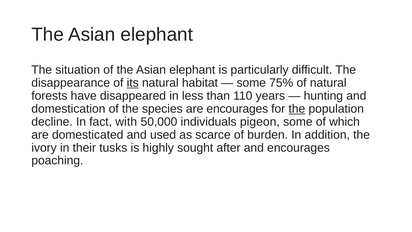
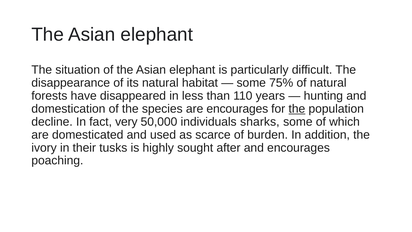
its underline: present -> none
with: with -> very
pigeon: pigeon -> sharks
